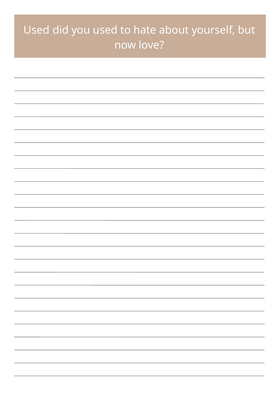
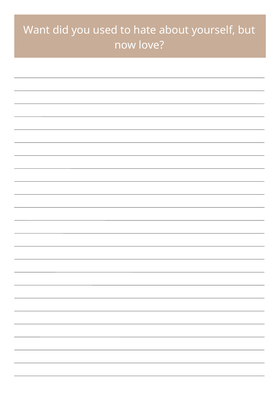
Used at (36, 30): Used -> Want
